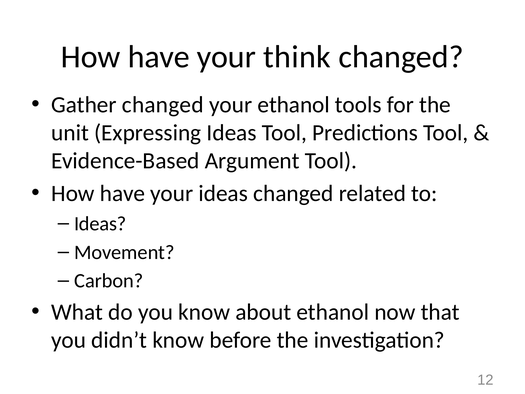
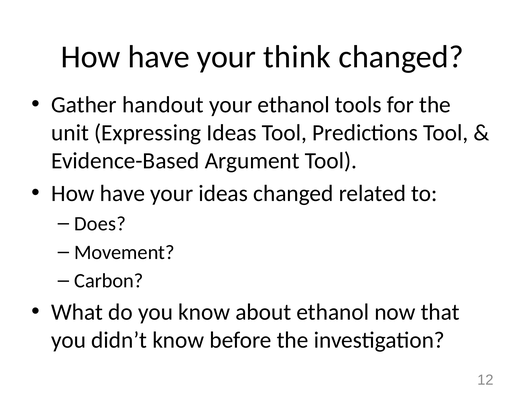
Gather changed: changed -> handout
Ideas at (100, 223): Ideas -> Does
